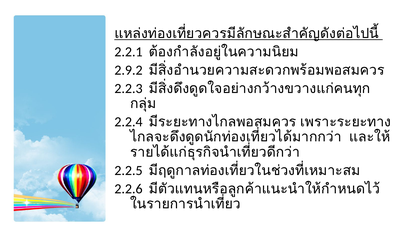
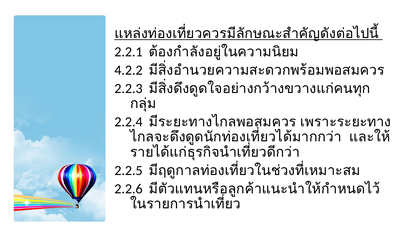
2.9.2: 2.9.2 -> 4.2.2
